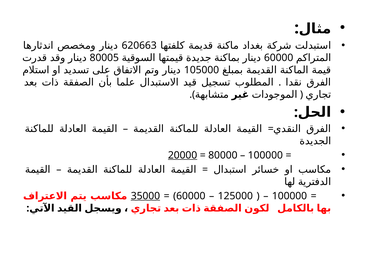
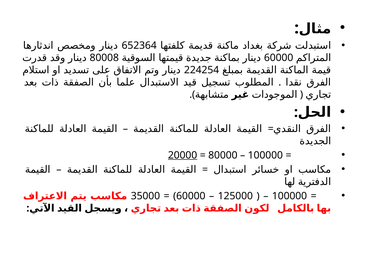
620663: 620663 -> 652364
80005: 80005 -> 80008
105000: 105000 -> 224254
35000 underline: present -> none
